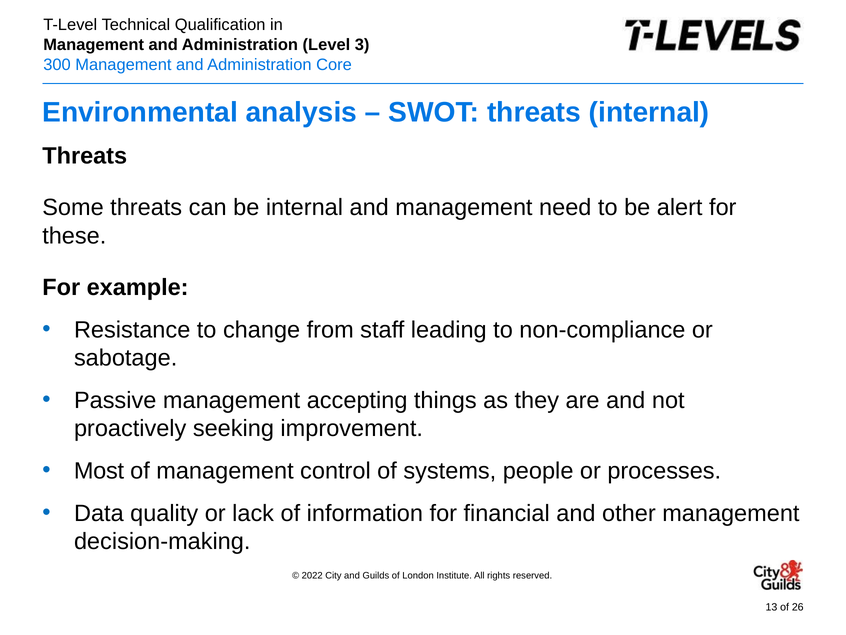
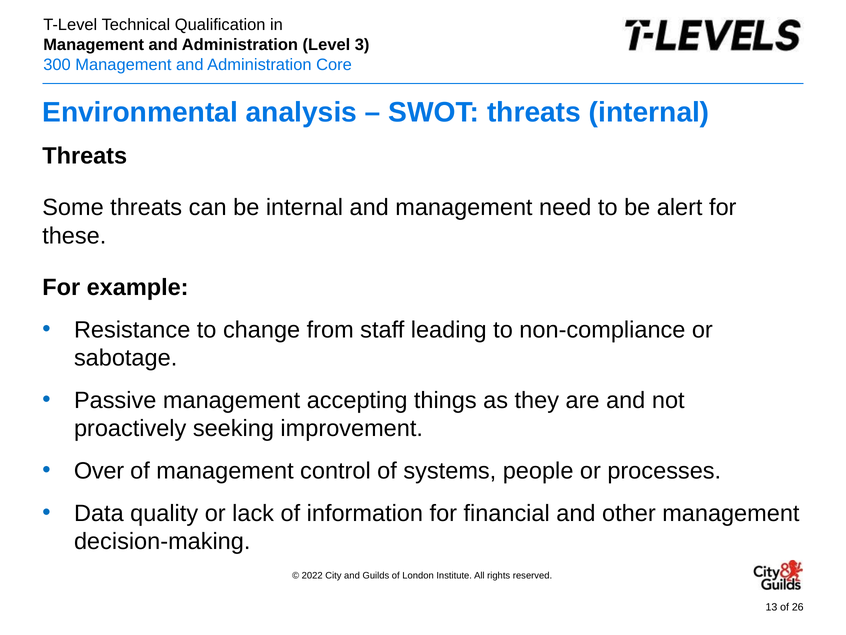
Most: Most -> Over
